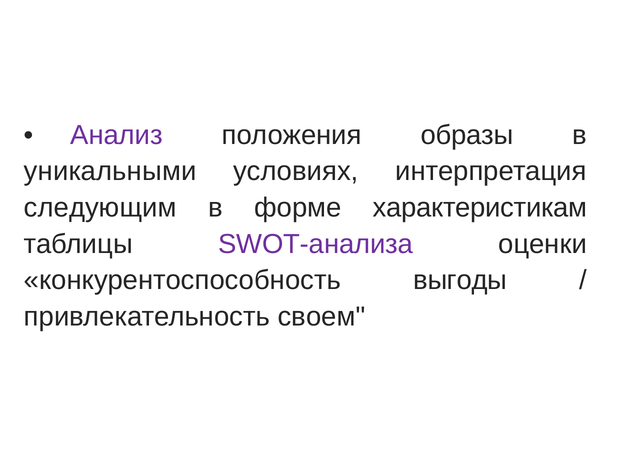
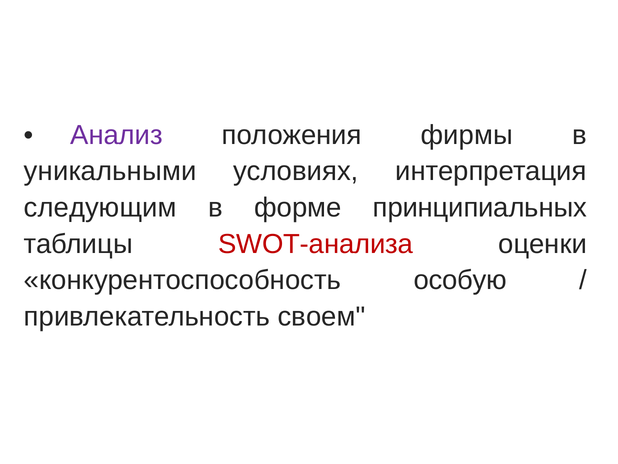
образы: образы -> фирмы
характеристикам: характеристикам -> принципиальных
SWOT-анализа colour: purple -> red
выгоды: выгоды -> особую
